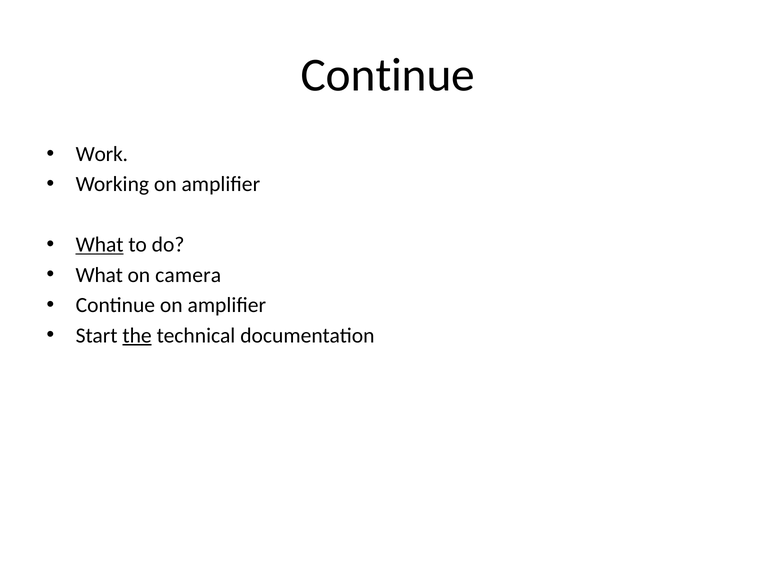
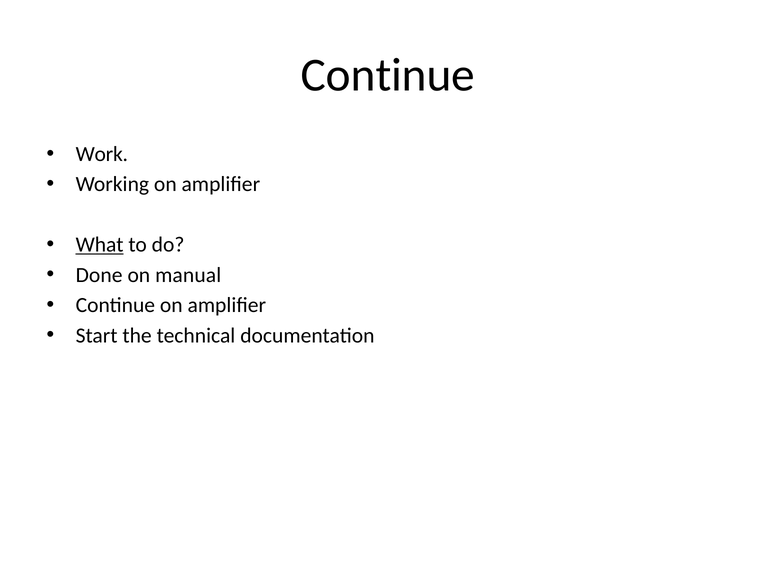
What at (99, 275): What -> Done
camera: camera -> manual
the underline: present -> none
